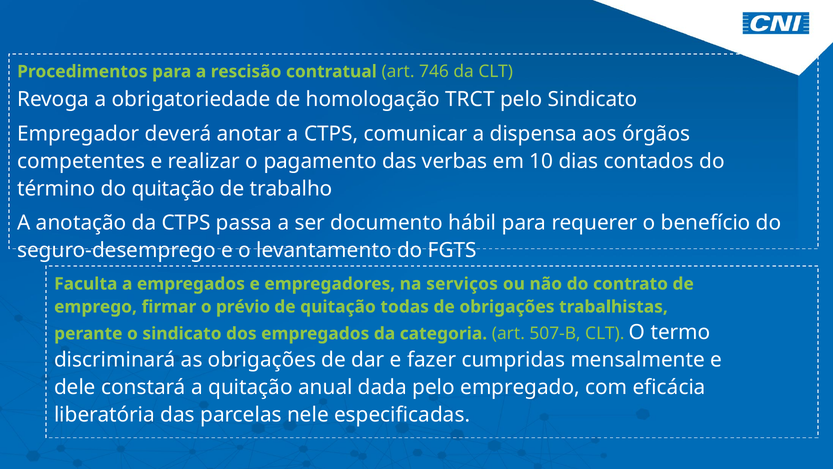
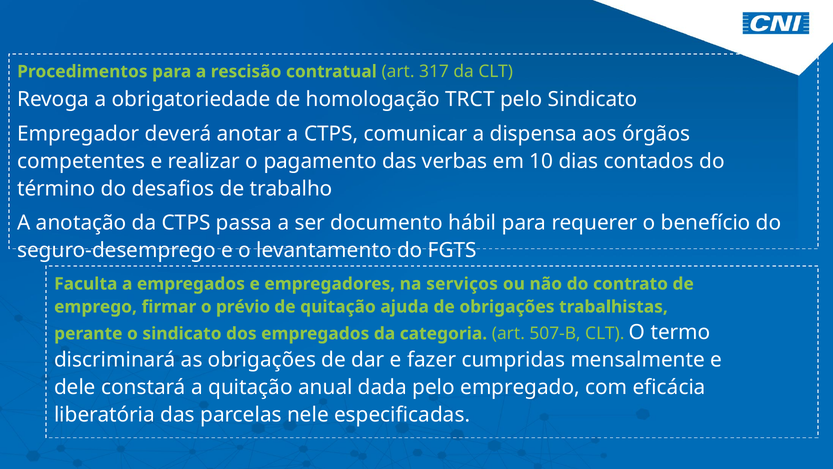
746: 746 -> 317
do quitação: quitação -> desafios
todas: todas -> ajuda
